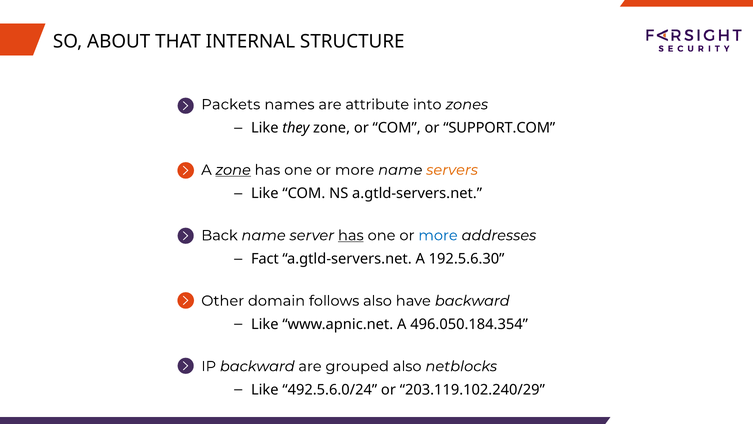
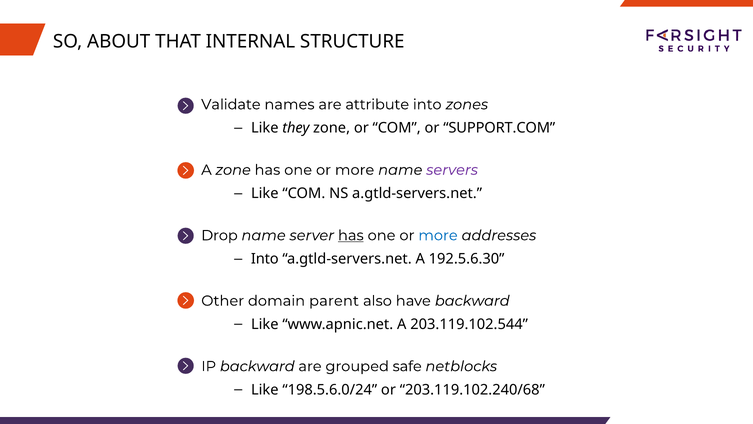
Packets: Packets -> Validate
zone at (233, 170) underline: present -> none
servers colour: orange -> purple
Back: Back -> Drop
Fact at (265, 259): Fact -> Into
follows: follows -> parent
496.050.184.354: 496.050.184.354 -> 203.119.102.544
grouped also: also -> safe
492.5.6.0/24: 492.5.6.0/24 -> 198.5.6.0/24
203.119.102.240/29: 203.119.102.240/29 -> 203.119.102.240/68
